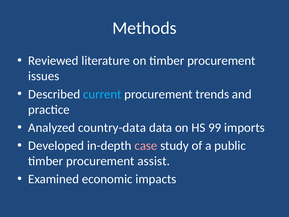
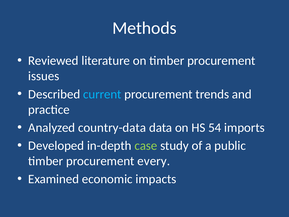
99: 99 -> 54
case colour: pink -> light green
assist: assist -> every
